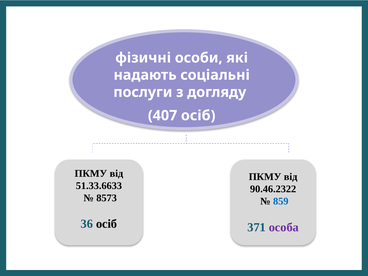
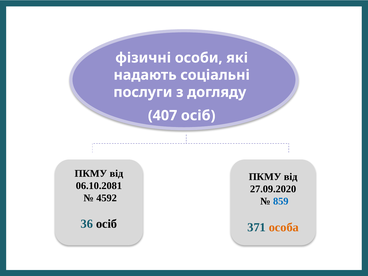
51.33.6633: 51.33.6633 -> 06.10.2081
90.46.2322: 90.46.2322 -> 27.09.2020
8573: 8573 -> 4592
особа colour: purple -> orange
